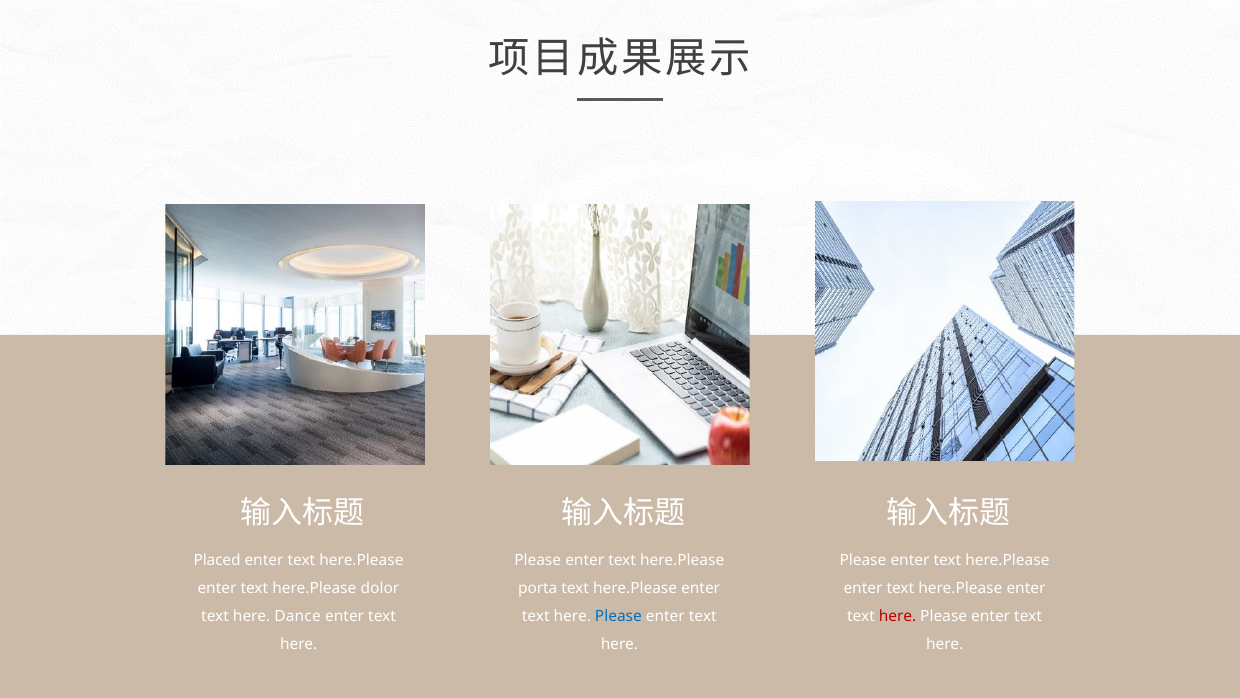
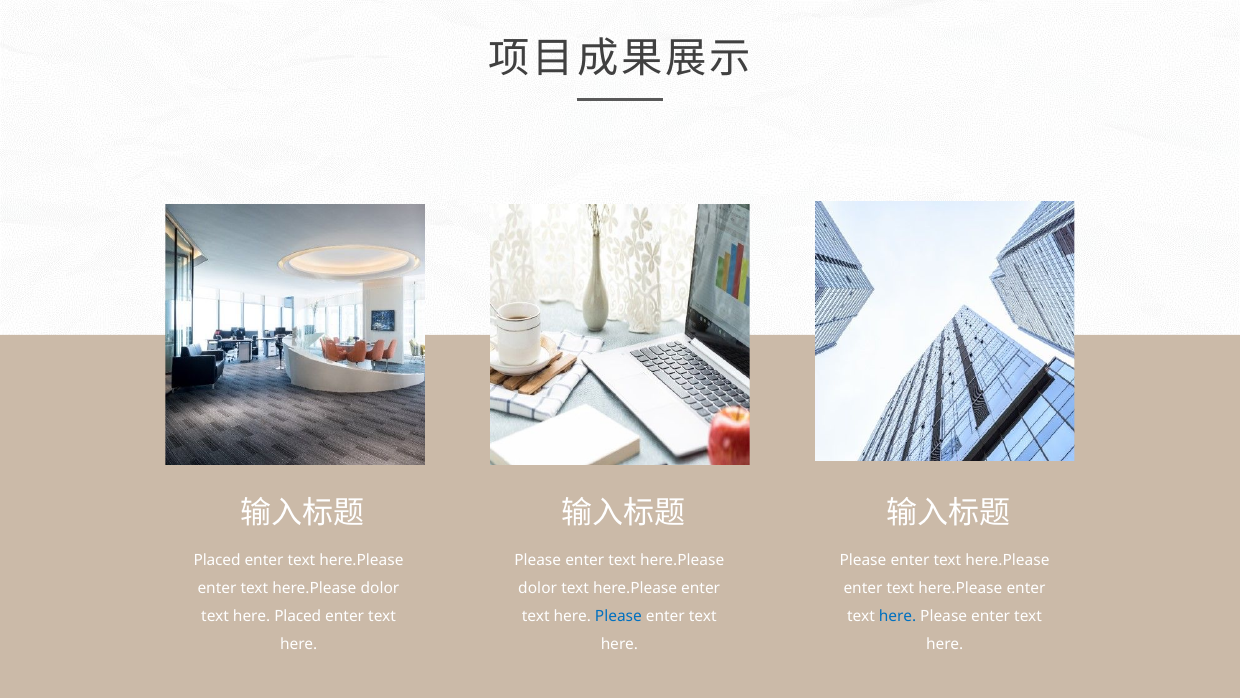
porta at (538, 588): porta -> dolor
here Dance: Dance -> Placed
here at (898, 616) colour: red -> blue
